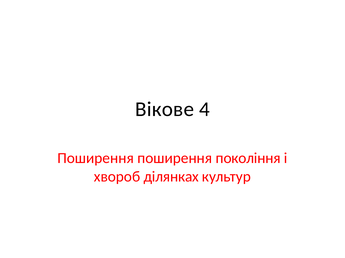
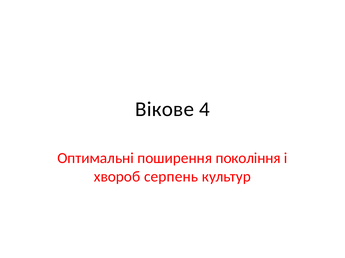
Поширення at (96, 159): Поширення -> Оптимальні
ділянках: ділянках -> серпень
